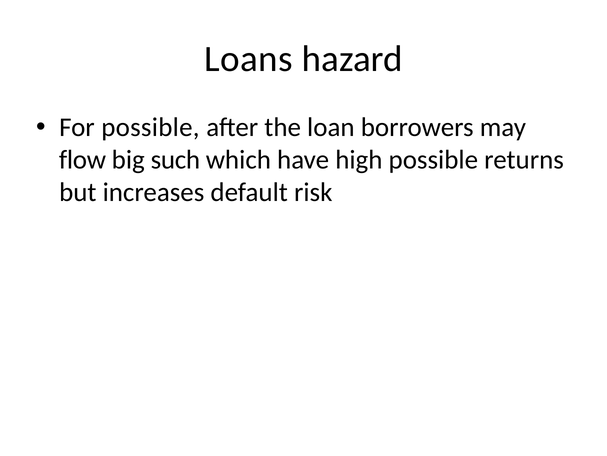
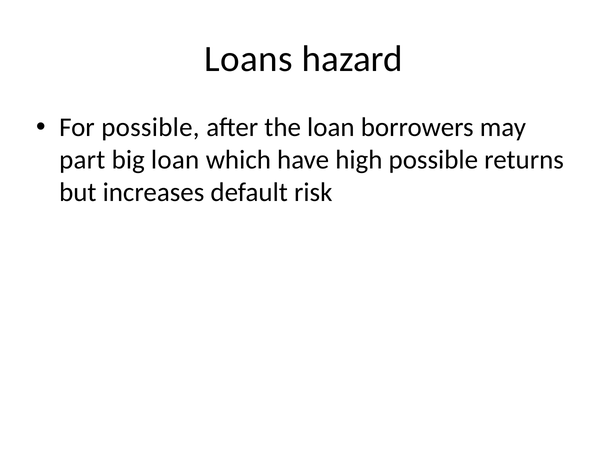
flow: flow -> part
big such: such -> loan
